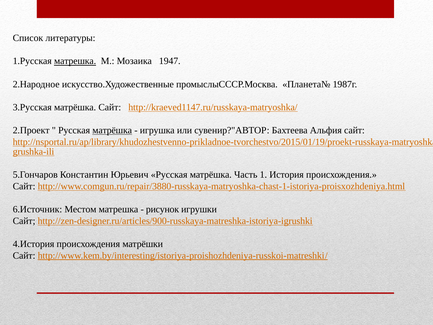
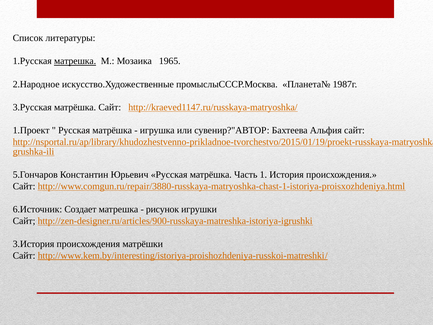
1947: 1947 -> 1965
2.Проект: 2.Проект -> 1.Проект
матрёшка at (112, 130) underline: present -> none
Местом: Местом -> Создает
4.История: 4.История -> 3.История
